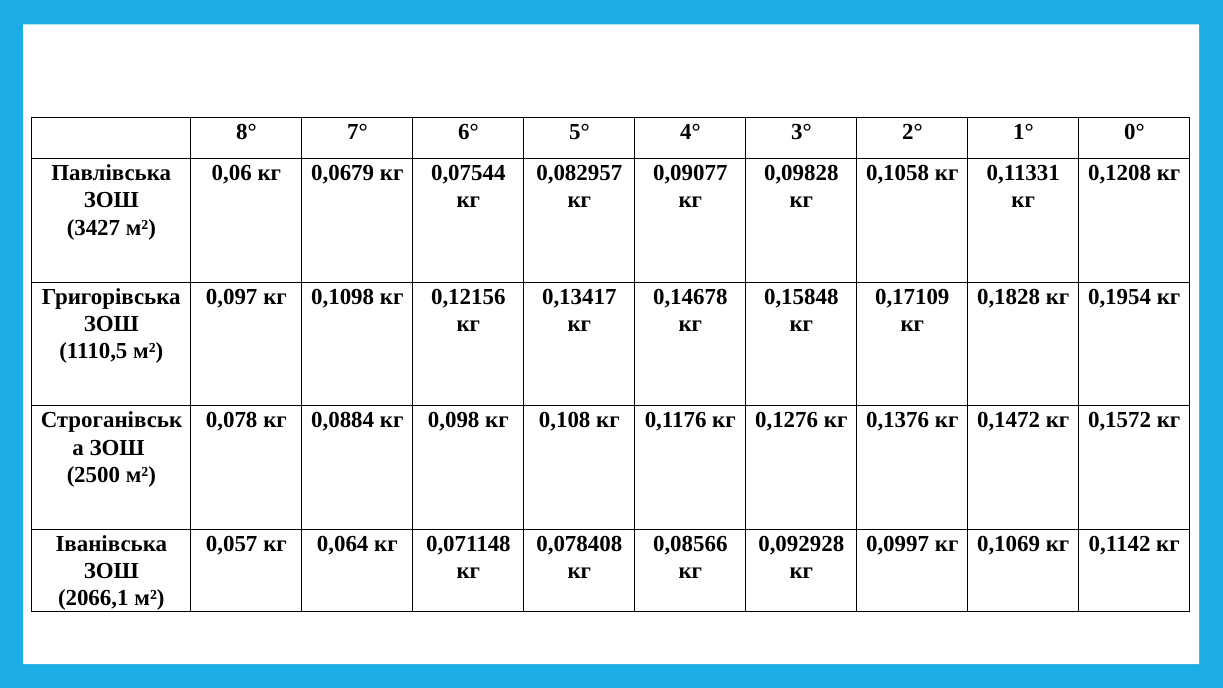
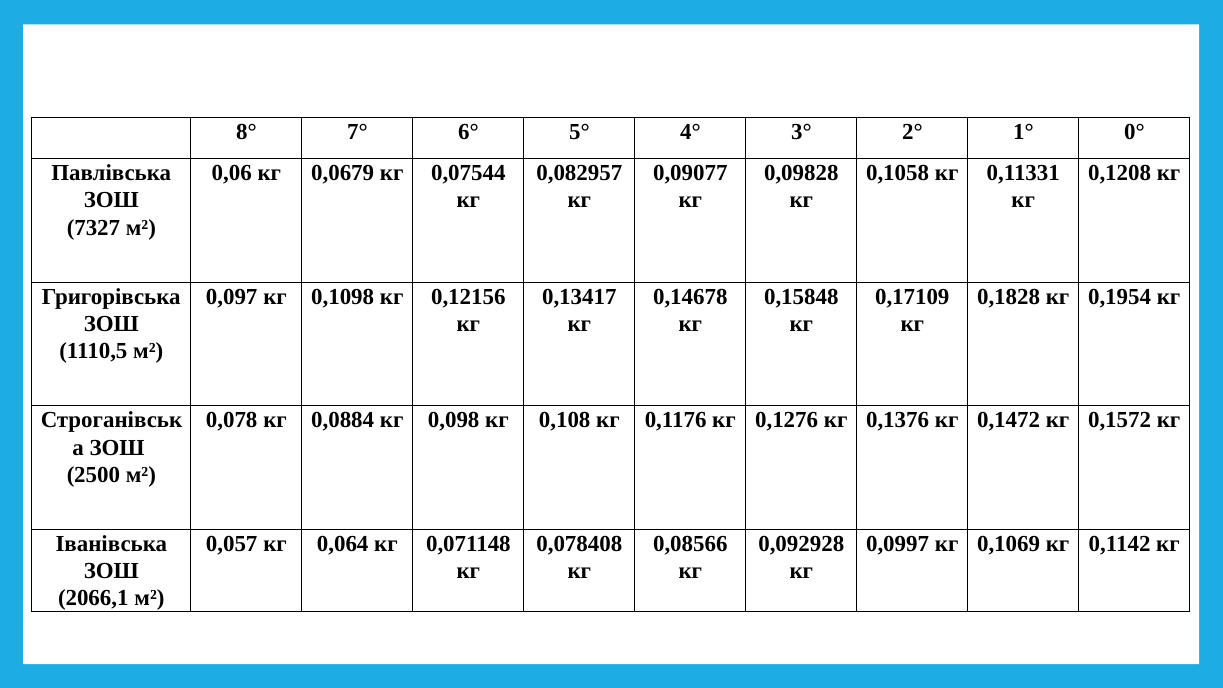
3427: 3427 -> 7327
